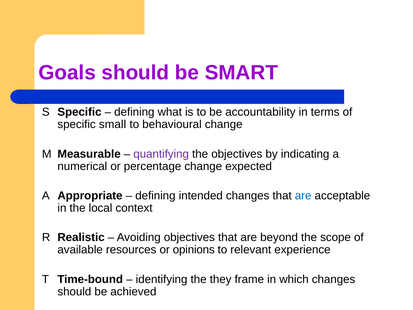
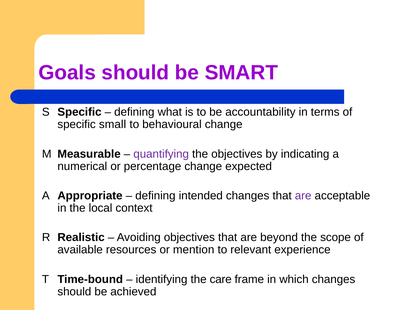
are at (303, 196) colour: blue -> purple
opinions: opinions -> mention
they: they -> care
